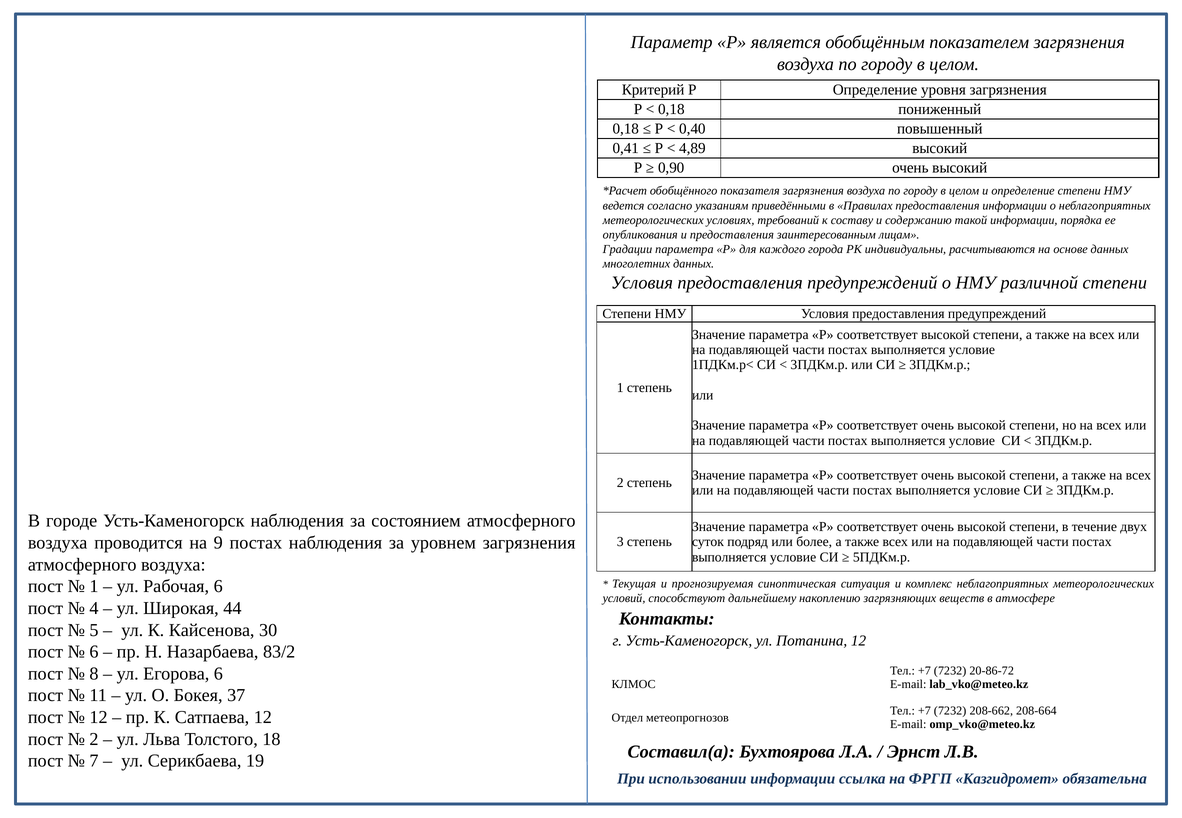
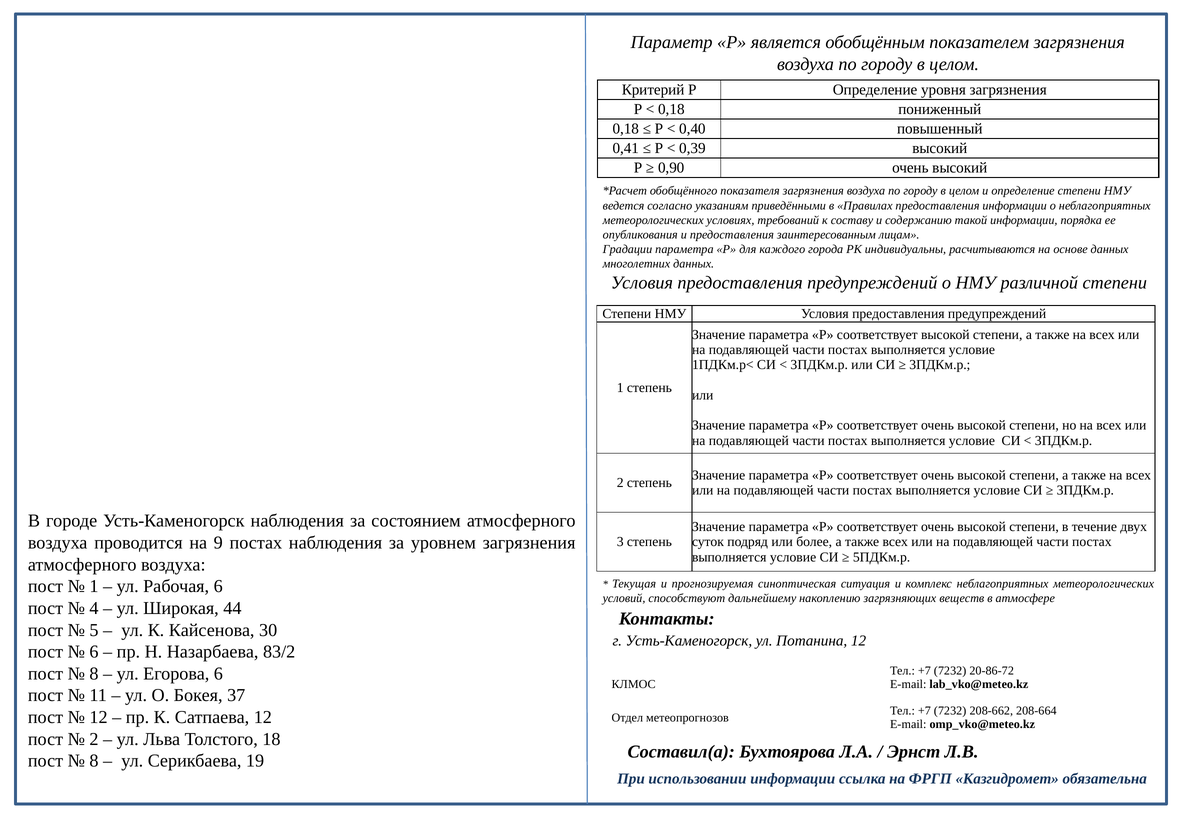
4,89: 4,89 -> 0,39
7 at (94, 761): 7 -> 8
